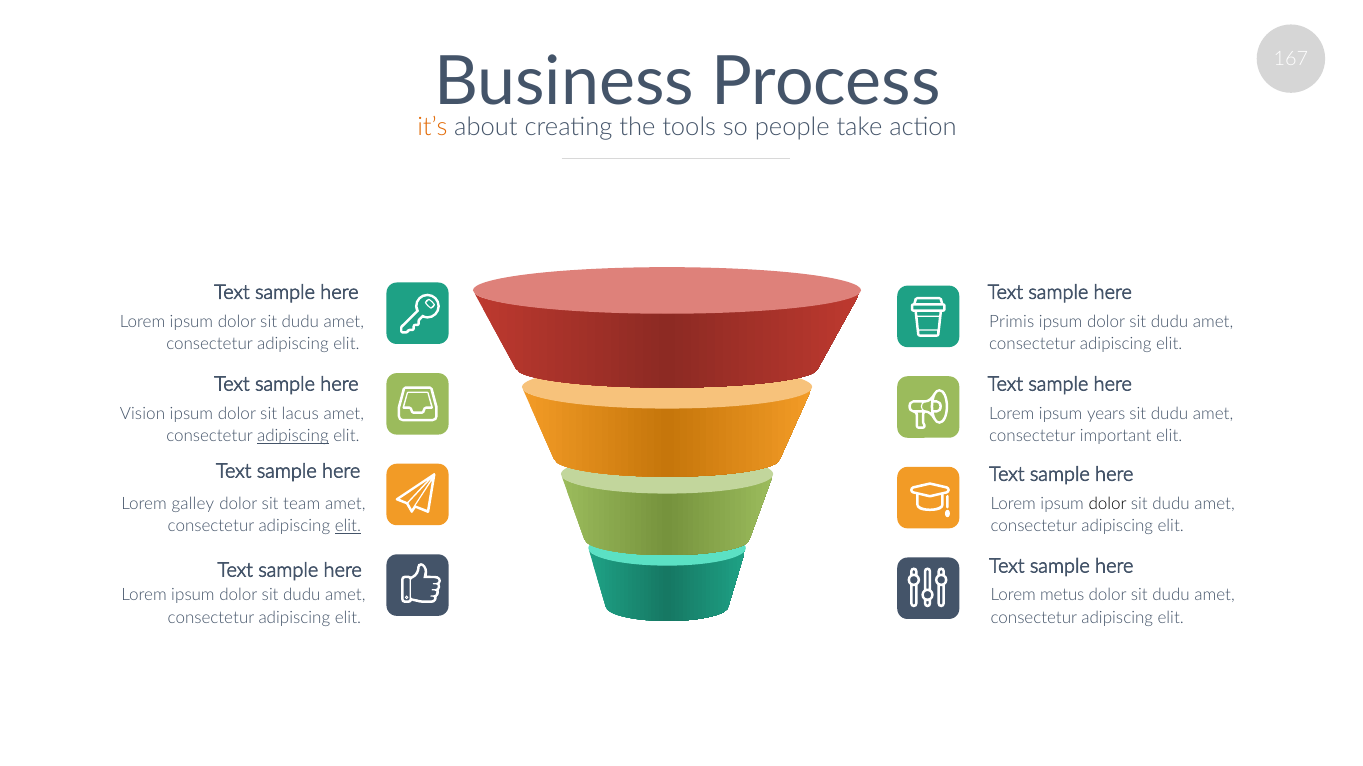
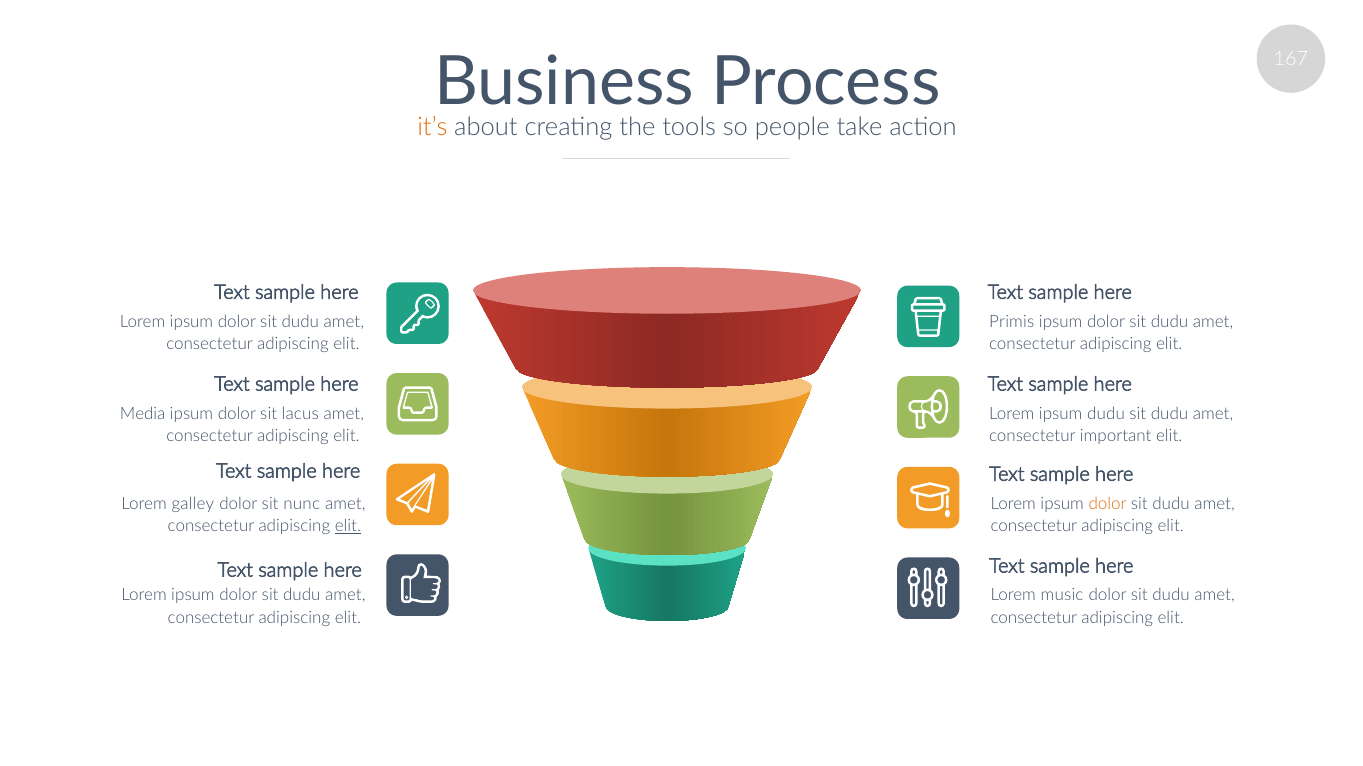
Vision: Vision -> Media
ipsum years: years -> dudu
adipiscing at (293, 436) underline: present -> none
team: team -> nunc
dolor at (1108, 504) colour: black -> orange
metus: metus -> music
